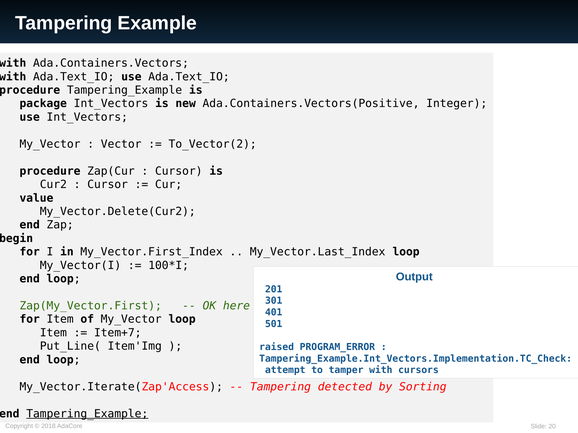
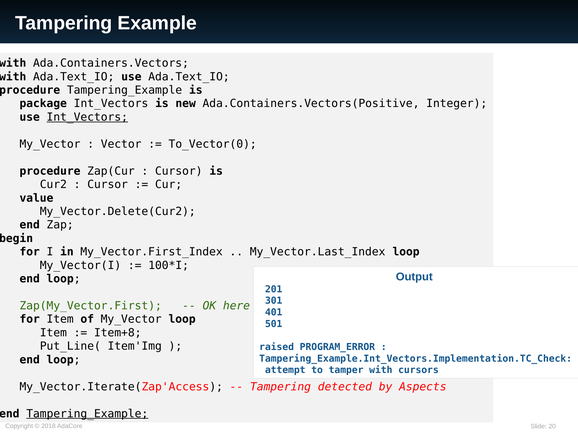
Int_Vectors at (87, 117) underline: none -> present
To_Vector(2: To_Vector(2 -> To_Vector(0
Item+7: Item+7 -> Item+8
Sorting: Sorting -> Aspects
